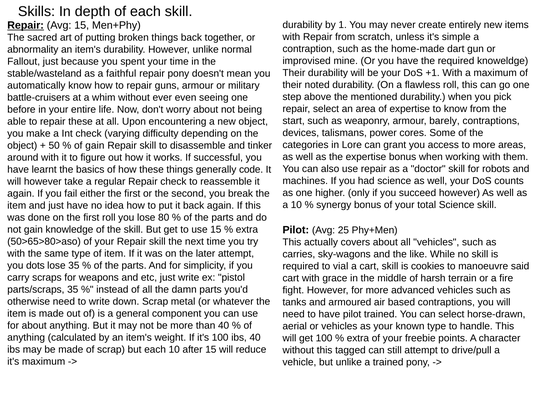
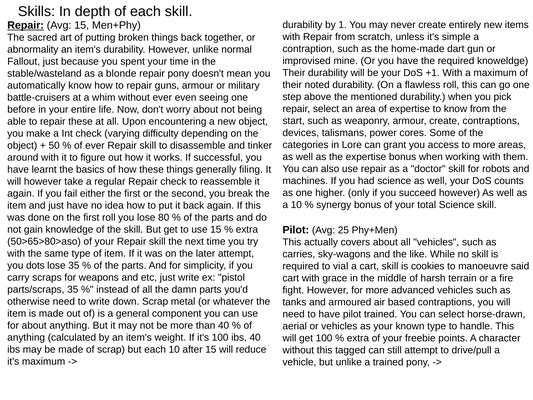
faithful: faithful -> blonde
armour barely: barely -> create
of gain: gain -> ever
code: code -> filing
